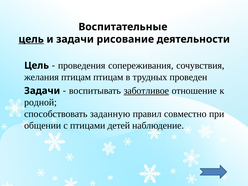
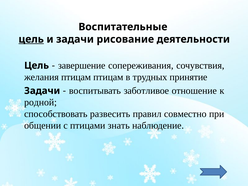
проведения: проведения -> завершение
проведен: проведен -> принятие
заботливое underline: present -> none
заданную: заданную -> развесить
детей: детей -> знать
